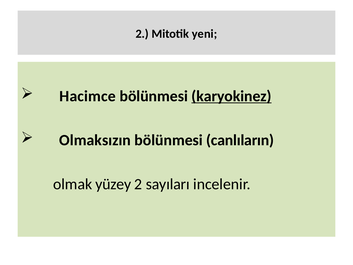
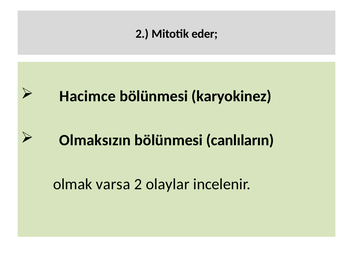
yeni: yeni -> eder
karyokinez underline: present -> none
yüzey: yüzey -> varsa
sayıları: sayıları -> olaylar
